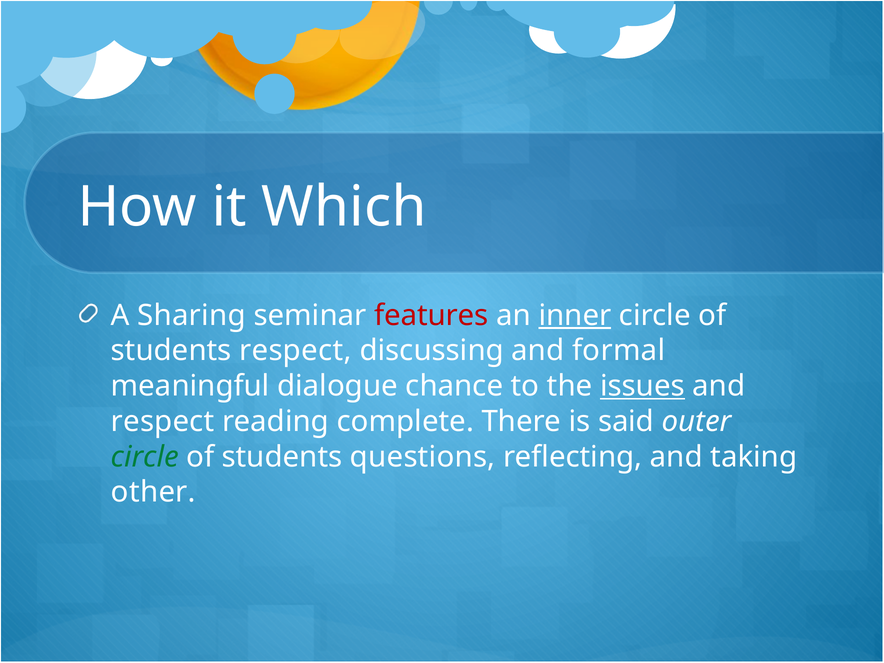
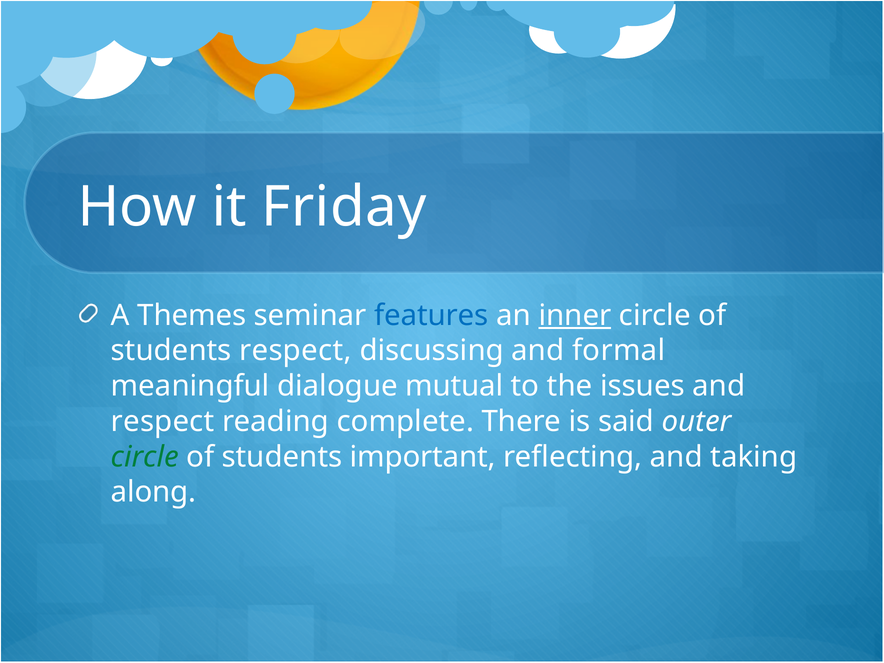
Which: Which -> Friday
Sharing: Sharing -> Themes
features colour: red -> blue
chance: chance -> mutual
issues underline: present -> none
questions: questions -> important
other: other -> along
